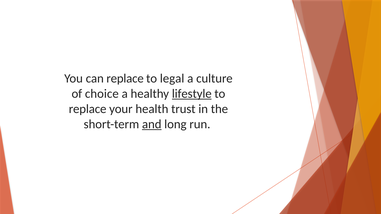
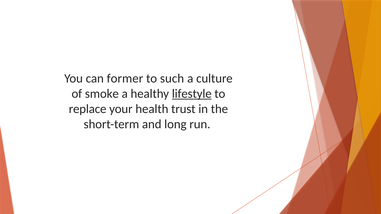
can replace: replace -> former
legal: legal -> such
choice: choice -> smoke
and underline: present -> none
